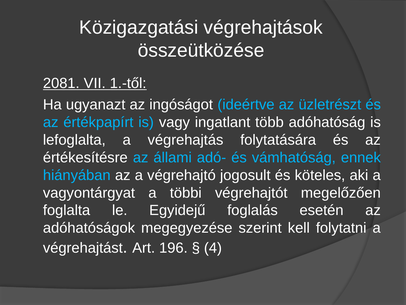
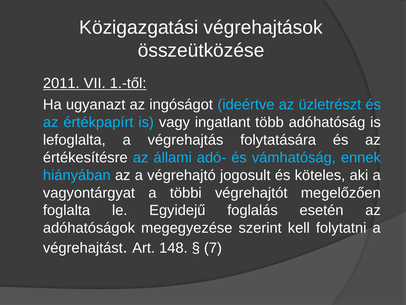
2081: 2081 -> 2011
196: 196 -> 148
4: 4 -> 7
